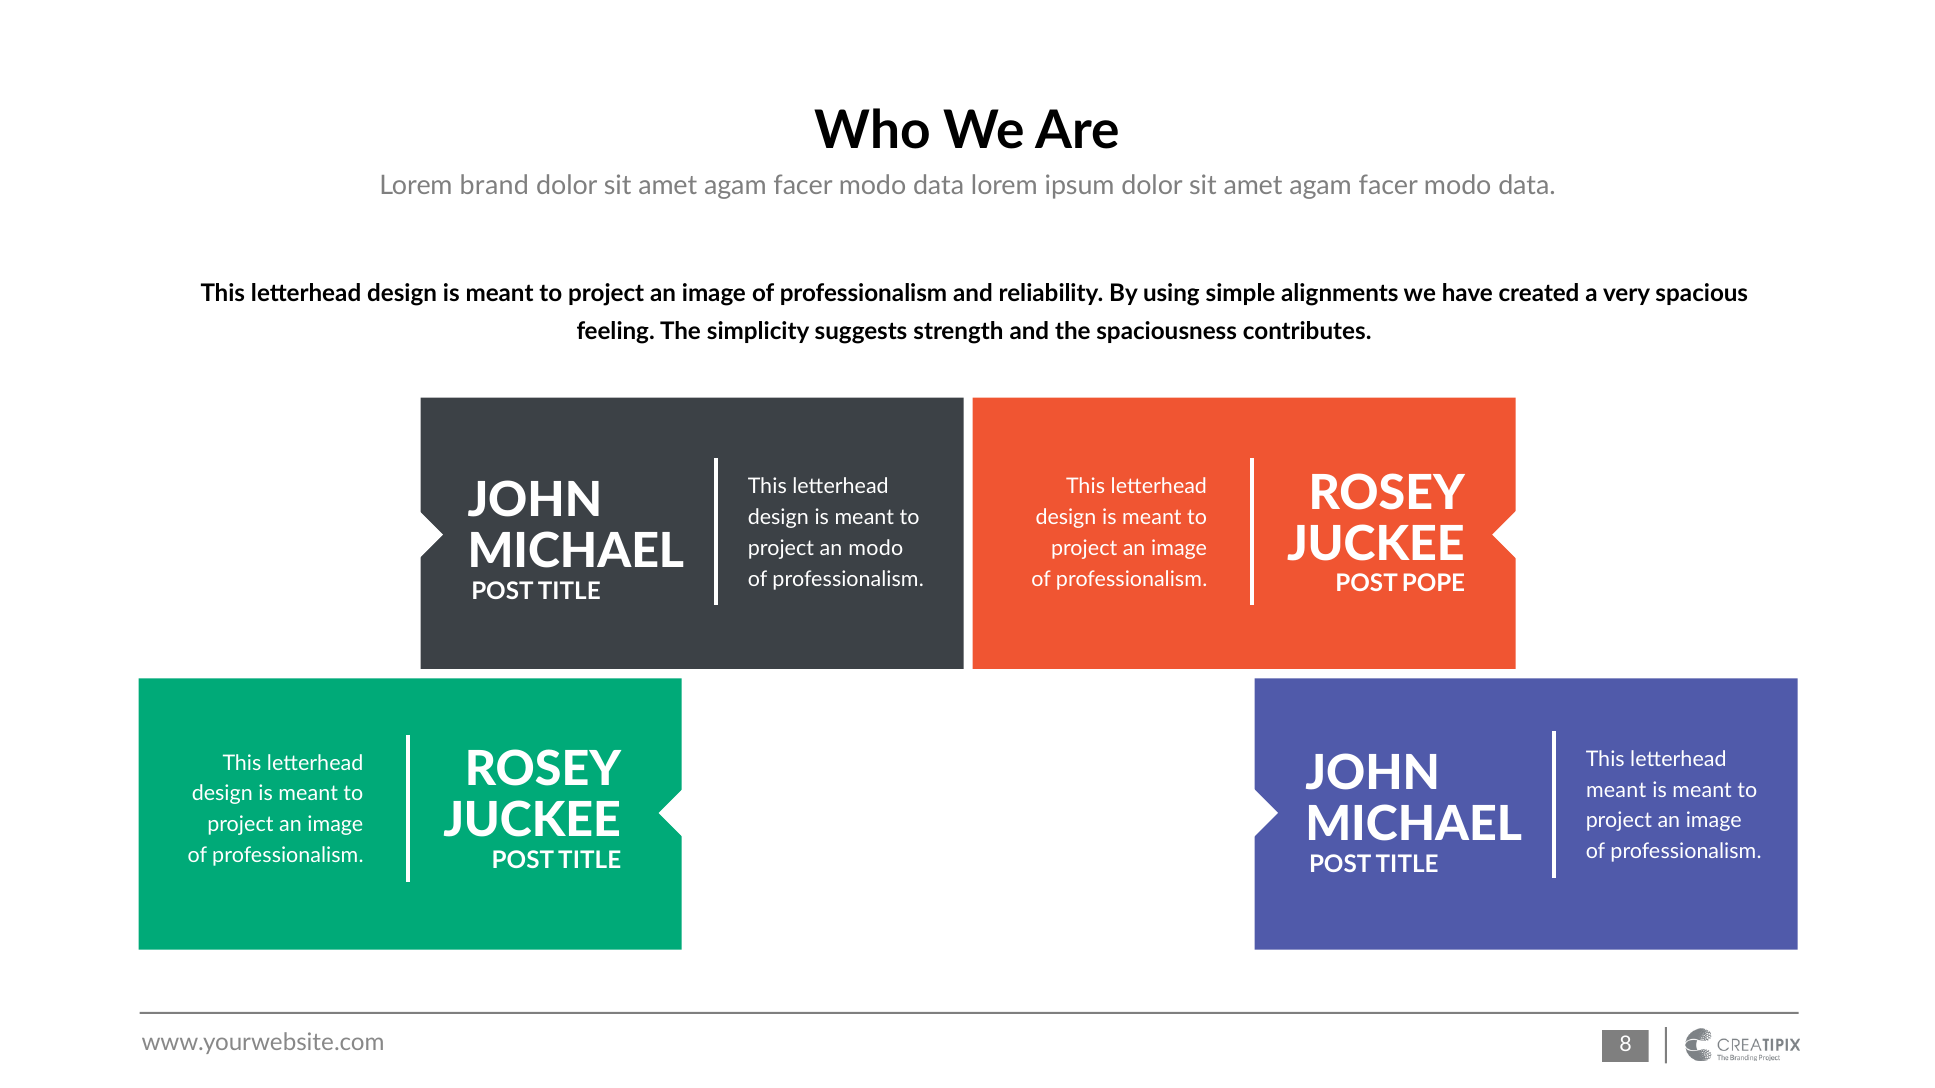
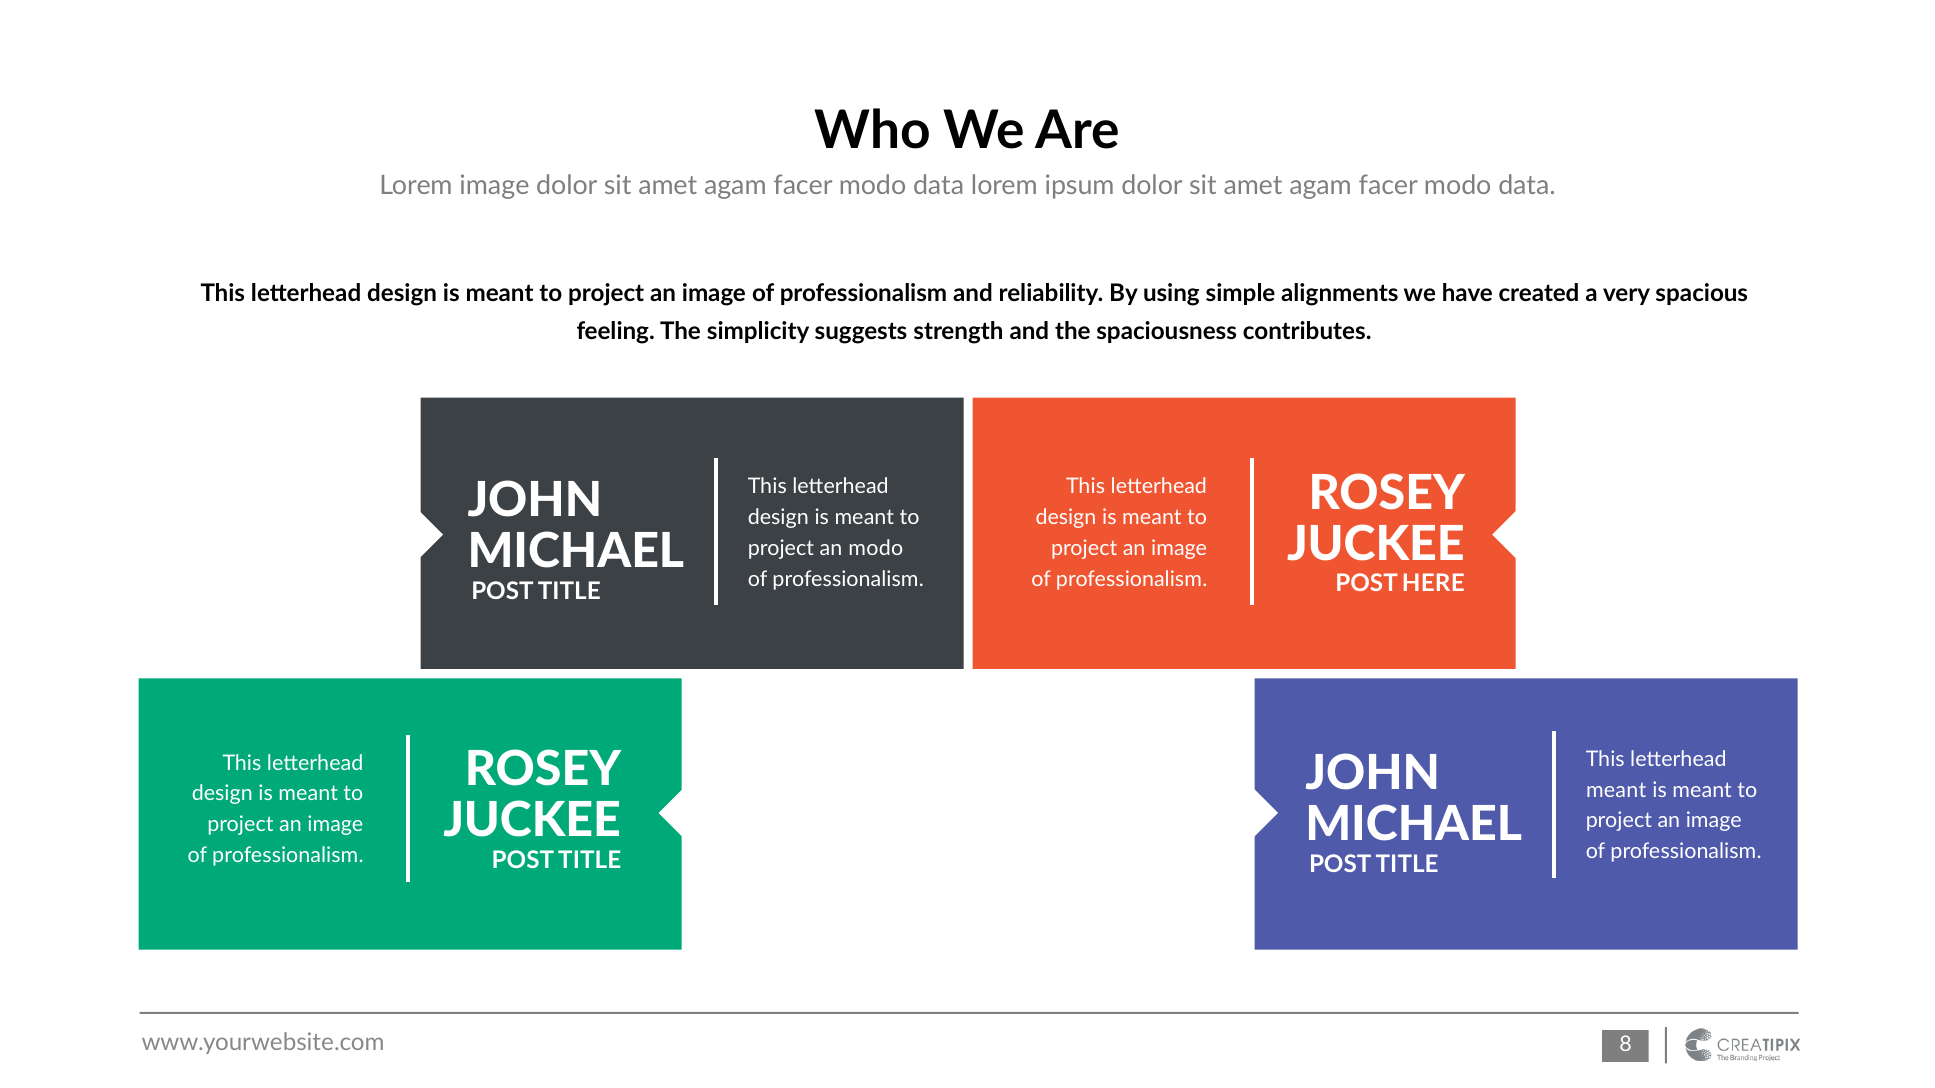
Lorem brand: brand -> image
POPE: POPE -> HERE
